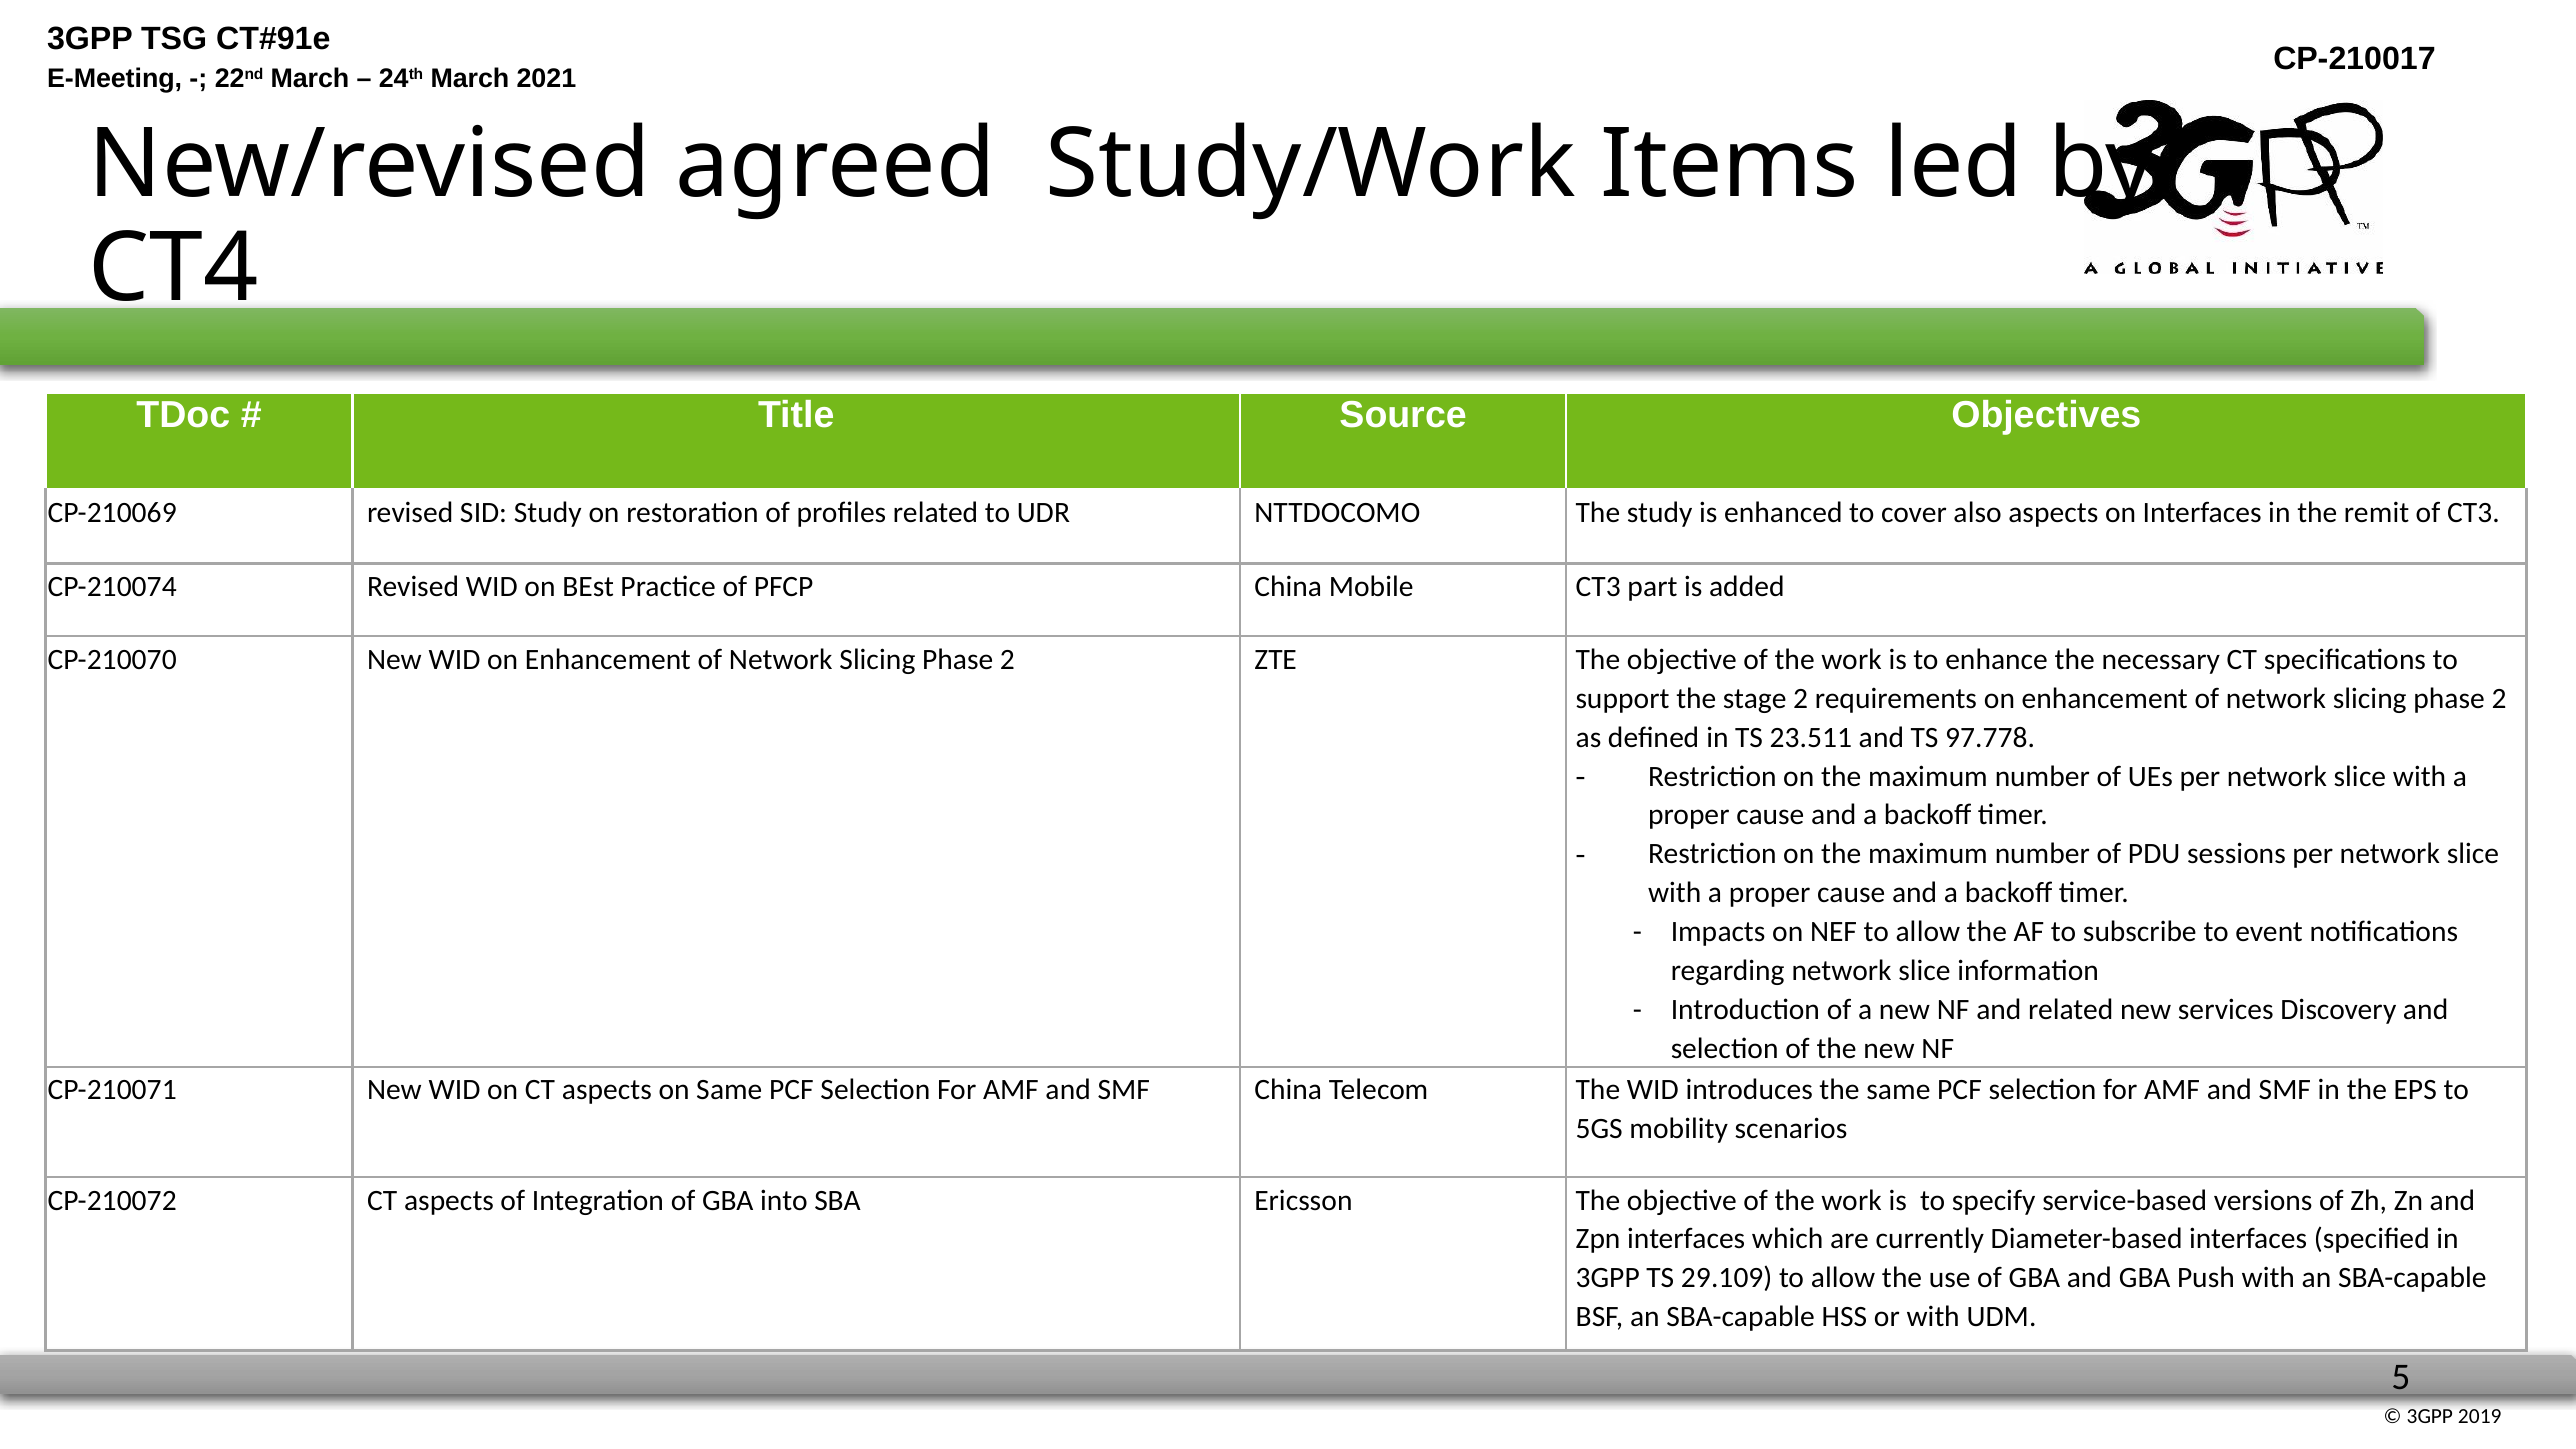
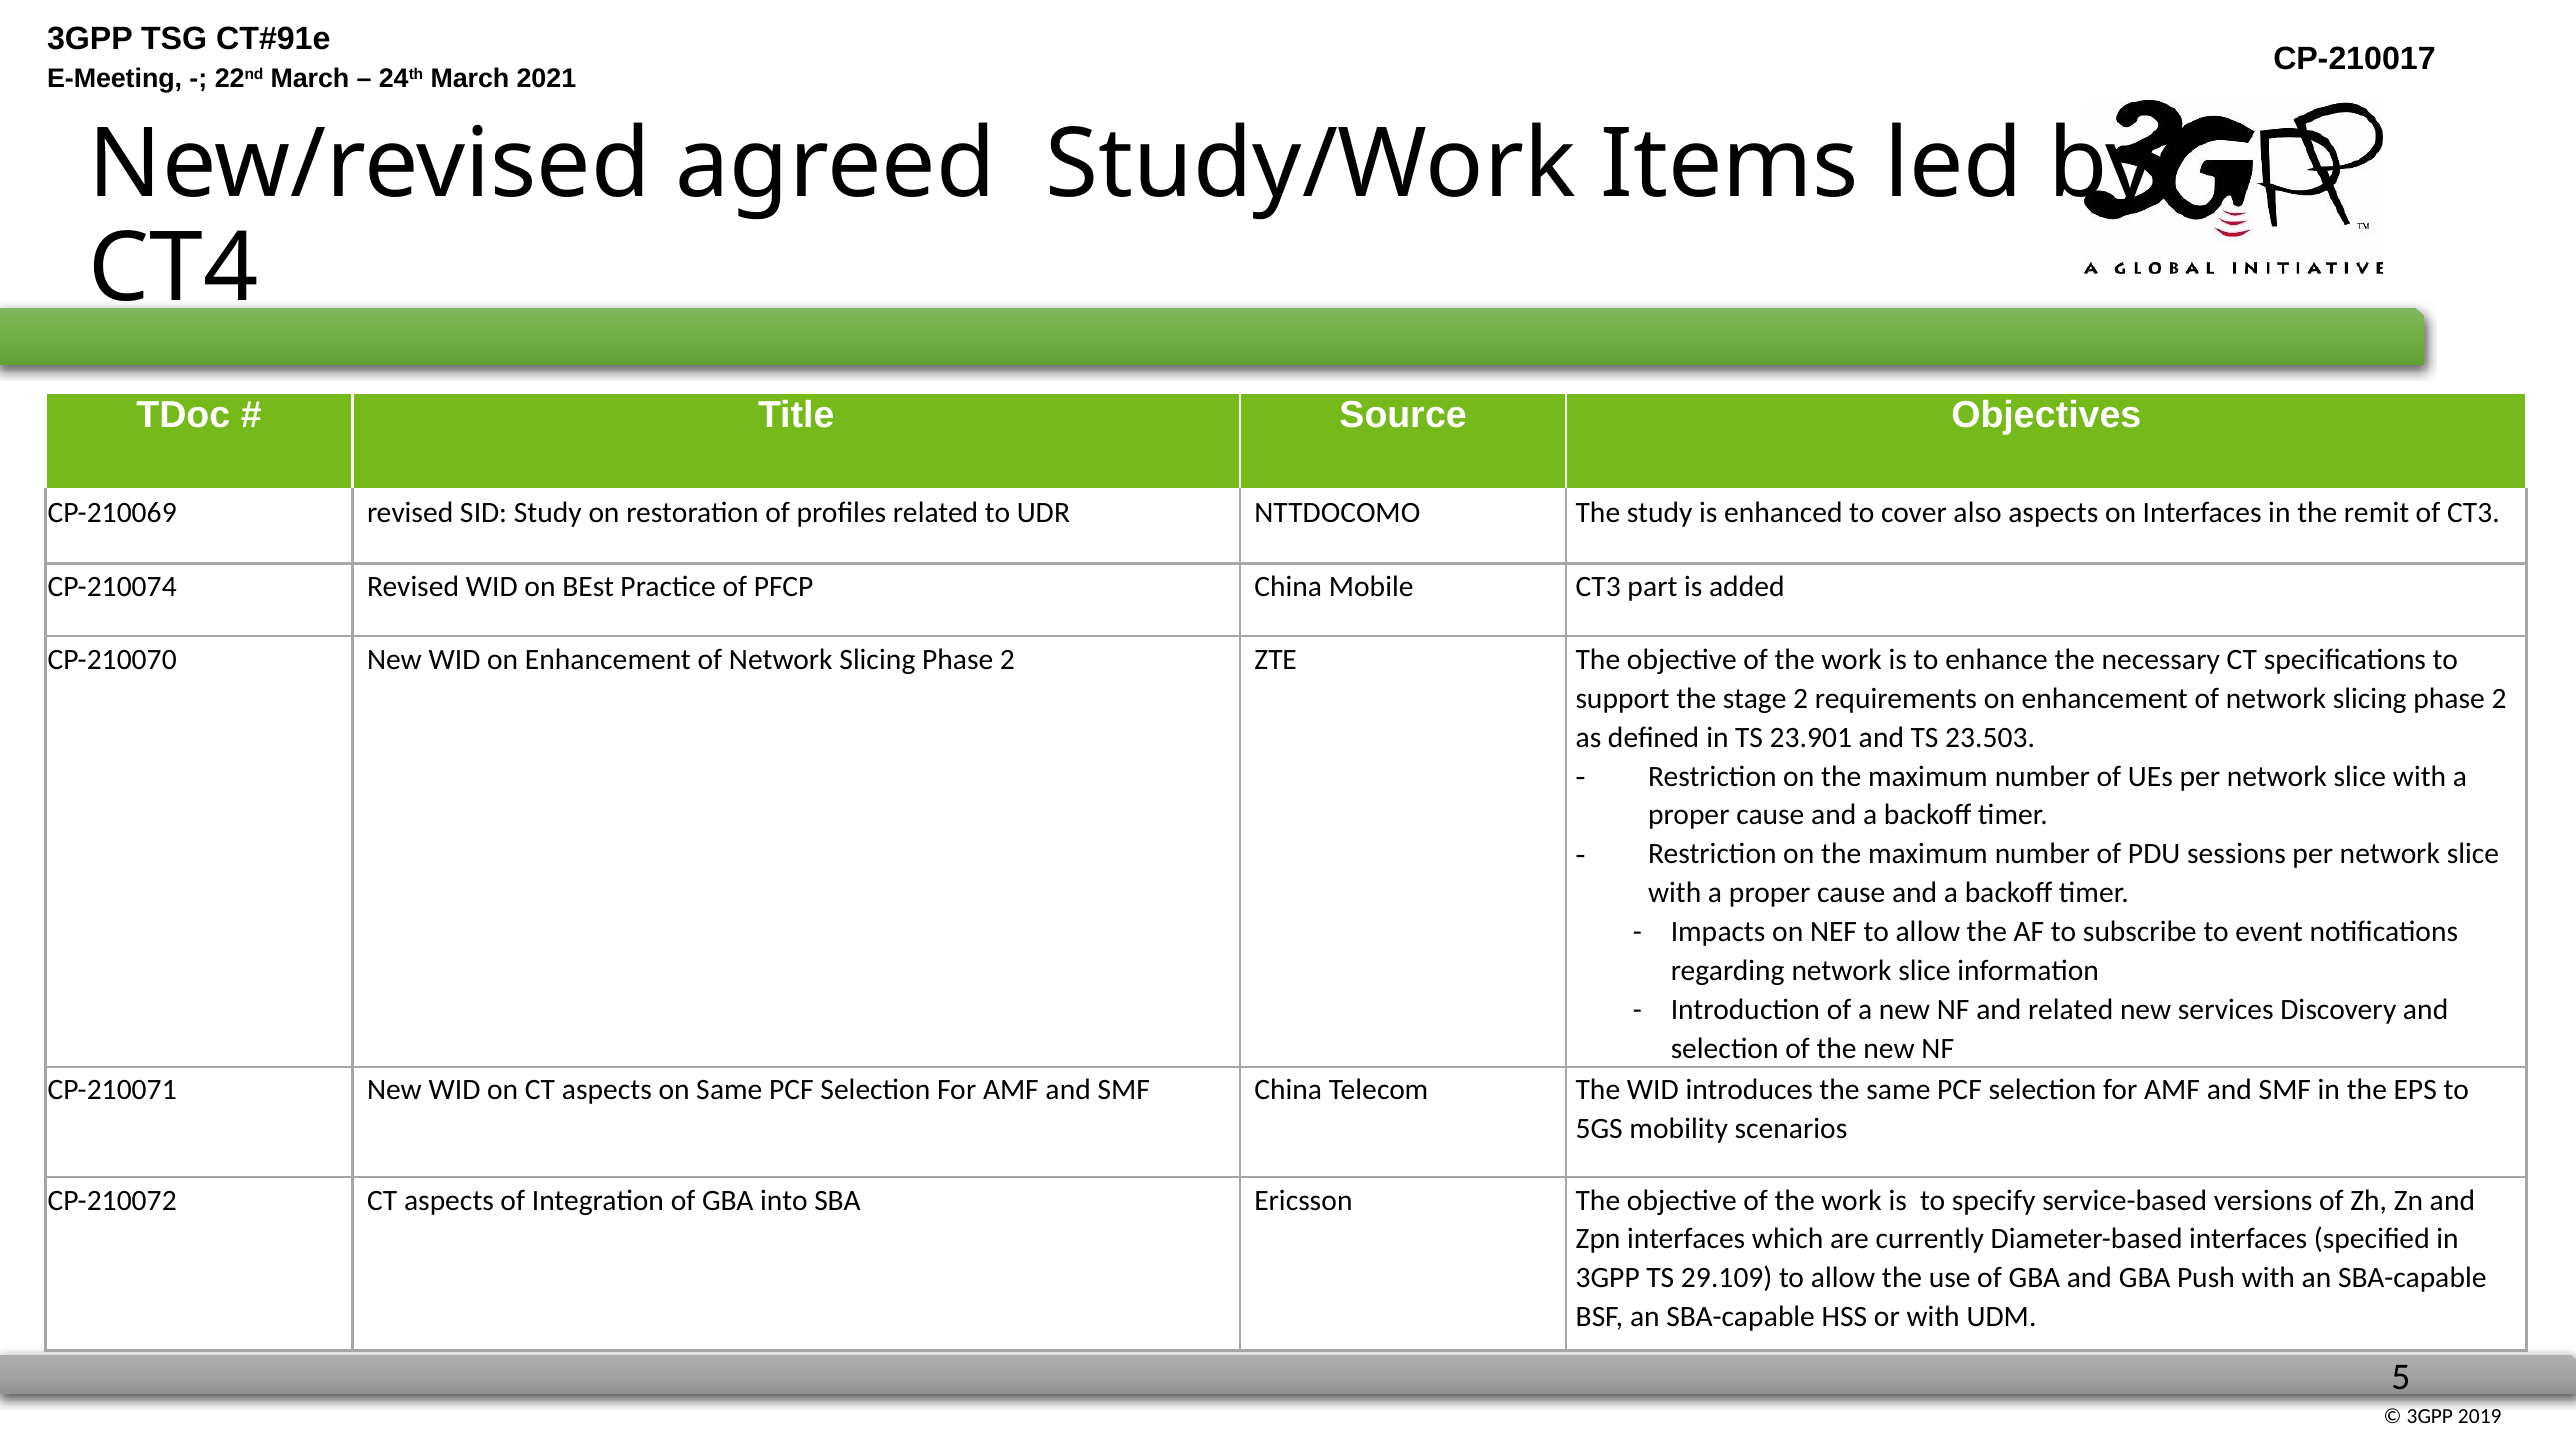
23.511: 23.511 -> 23.901
97.778: 97.778 -> 23.503
